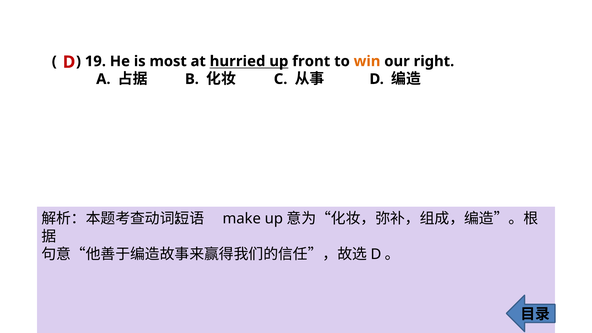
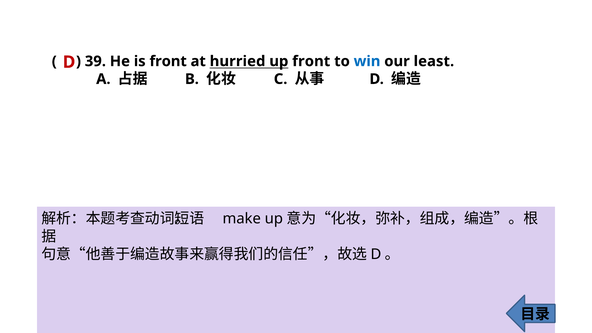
19: 19 -> 39
is most: most -> front
win colour: orange -> blue
right: right -> least
